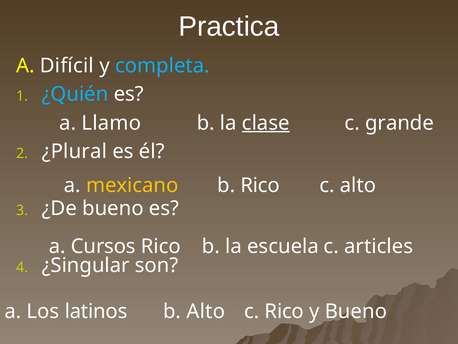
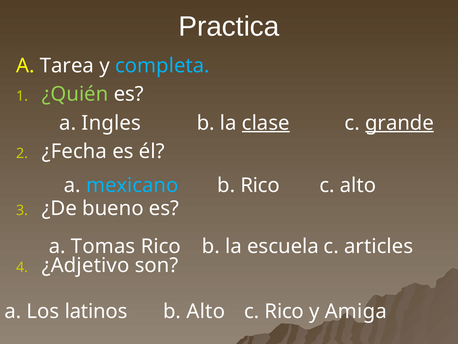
Difícil: Difícil -> Tarea
¿Quién colour: light blue -> light green
Llamo: Llamo -> Ingles
grande underline: none -> present
¿Plural: ¿Plural -> ¿Fecha
mexicano colour: yellow -> light blue
Cursos: Cursos -> Tomas
¿Singular: ¿Singular -> ¿Adjetivo
y Bueno: Bueno -> Amiga
